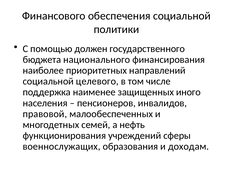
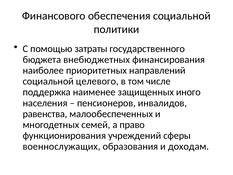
должен: должен -> затраты
национального: национального -> внебюджетных
правовой: правовой -> равенства
нефть: нефть -> право
